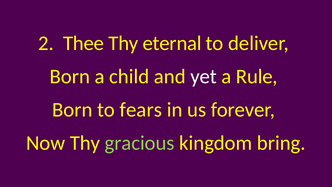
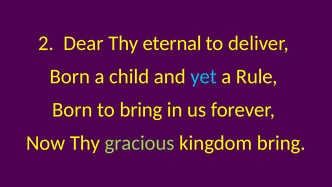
Thee: Thee -> Dear
yet colour: white -> light blue
to fears: fears -> bring
